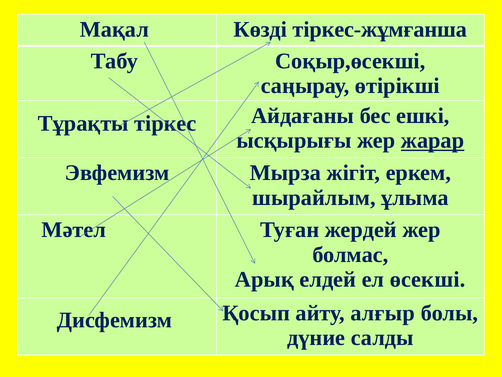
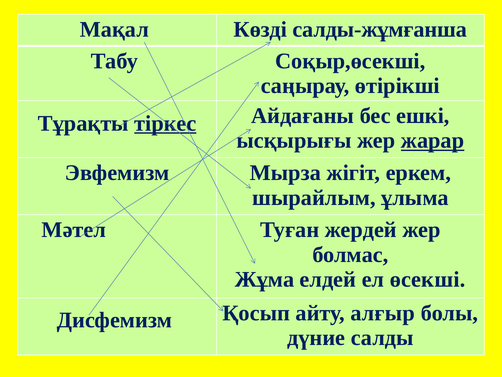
тіркес-жұмғанша: тіркес-жұмғанша -> салды-жұмғанша
тіркес underline: none -> present
Арық: Арық -> Жұма
